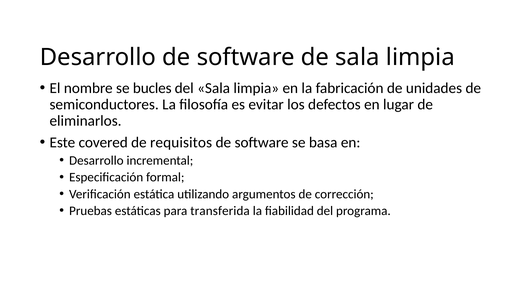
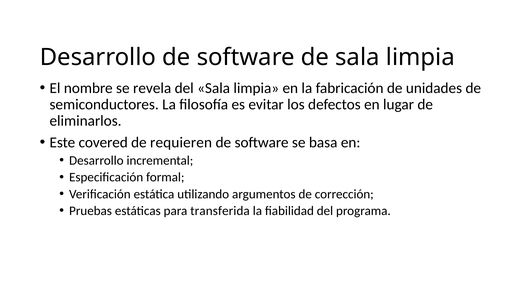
bucles: bucles -> revela
requisitos: requisitos -> requieren
